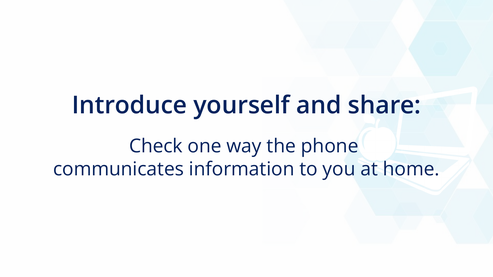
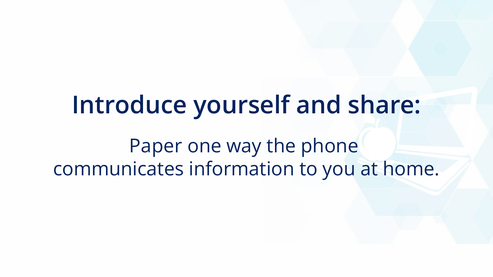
Check: Check -> Paper
